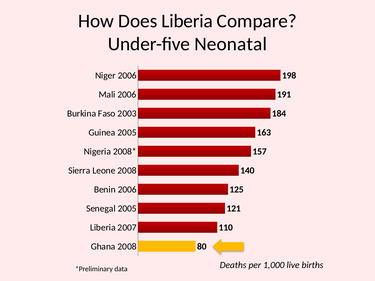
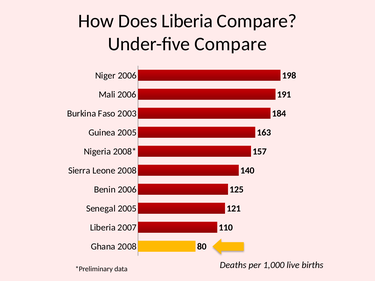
Under-five Neonatal: Neonatal -> Compare
